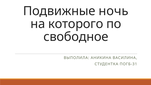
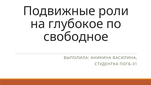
ночь: ночь -> роли
которого: которого -> глубокое
